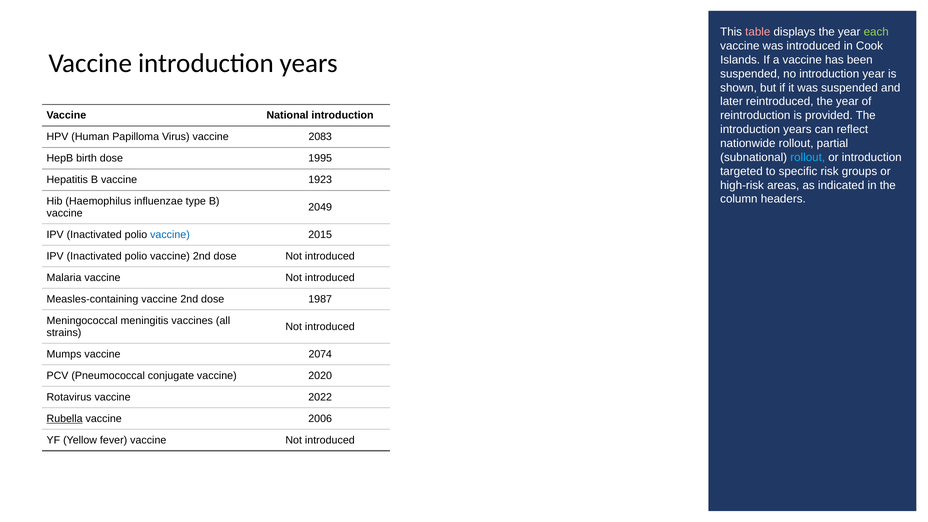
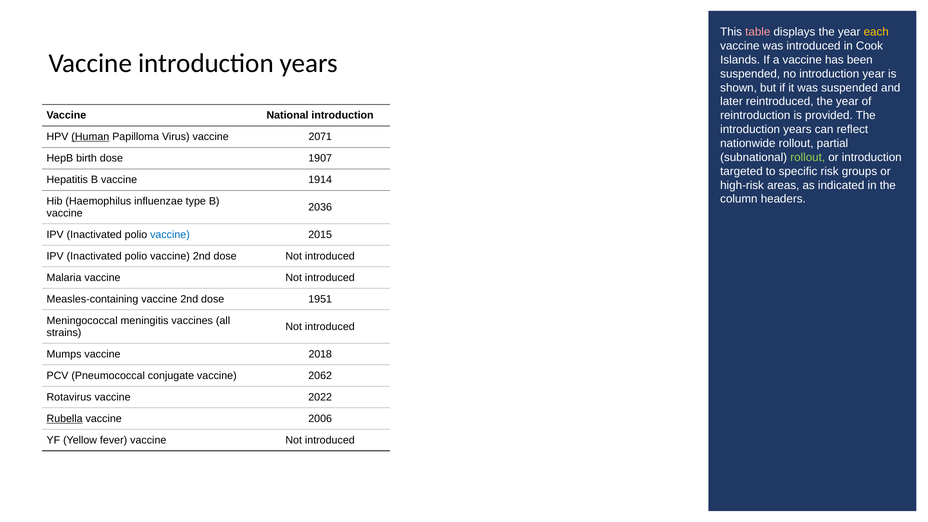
each colour: light green -> yellow
Human underline: none -> present
2083: 2083 -> 2071
rollout at (808, 157) colour: light blue -> light green
1995: 1995 -> 1907
1923: 1923 -> 1914
2049: 2049 -> 2036
1987: 1987 -> 1951
2074: 2074 -> 2018
2020: 2020 -> 2062
